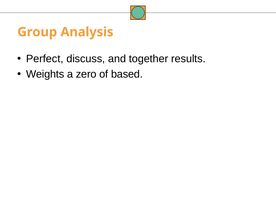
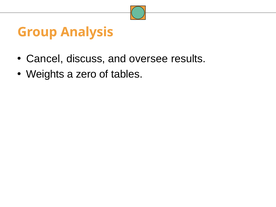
Perfect: Perfect -> Cancel
together: together -> oversee
based: based -> tables
